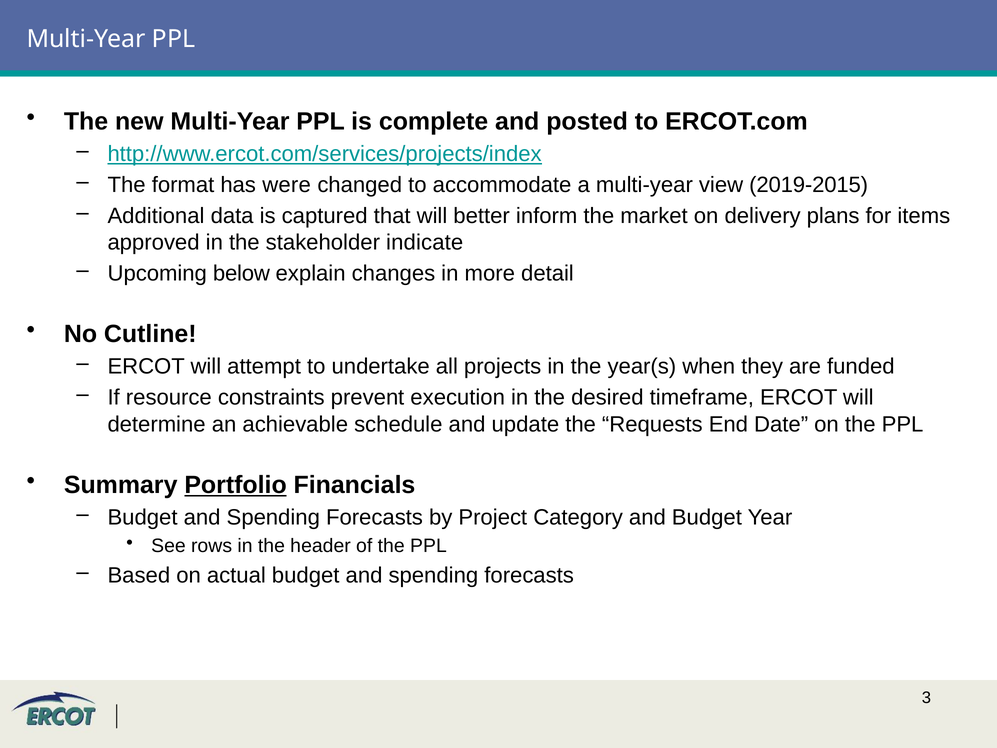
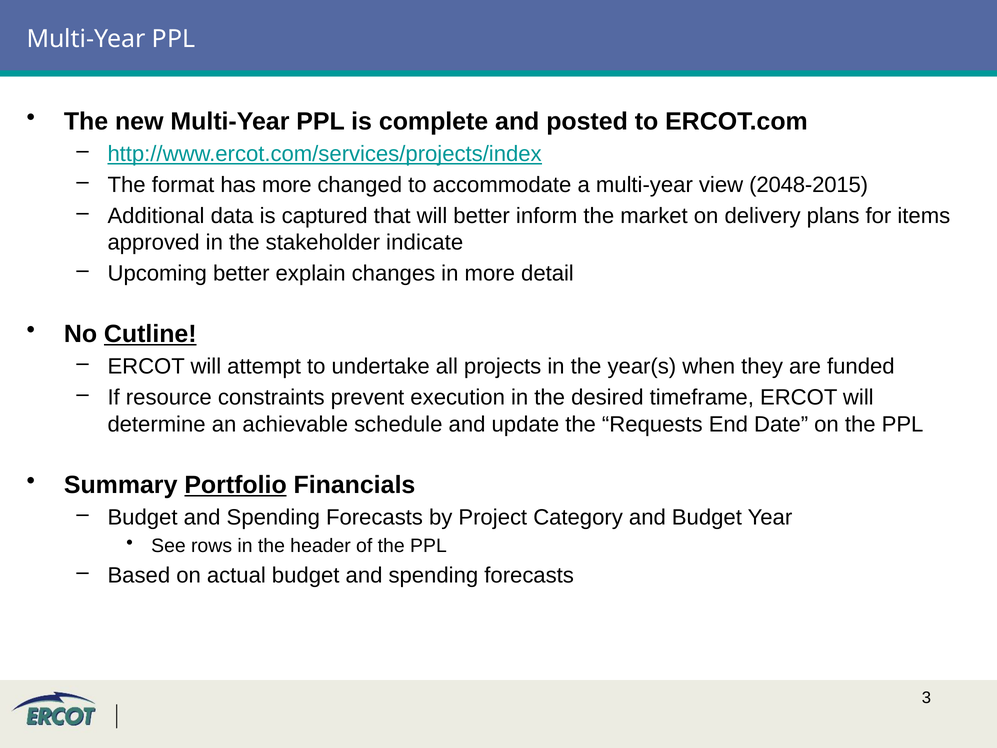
has were: were -> more
2019-2015: 2019-2015 -> 2048-2015
Upcoming below: below -> better
Cutline underline: none -> present
